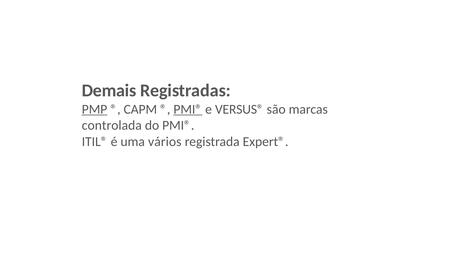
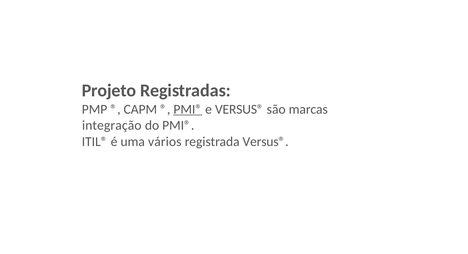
Demais: Demais -> Projeto
PMP underline: present -> none
controlada: controlada -> integração
registrada Expert®: Expert® -> Versus®
